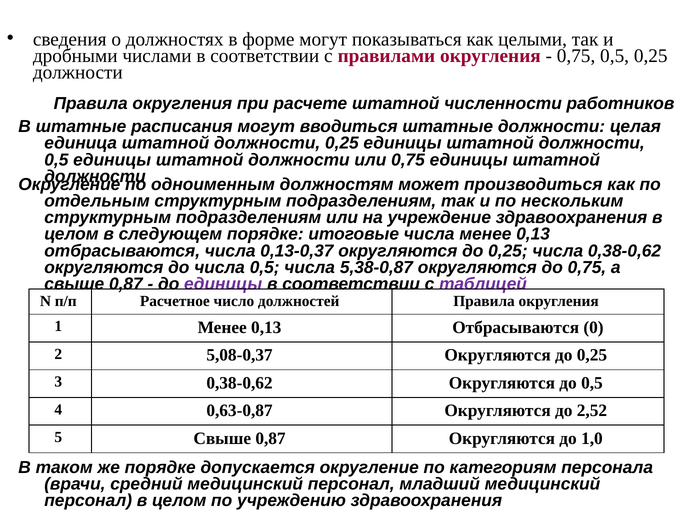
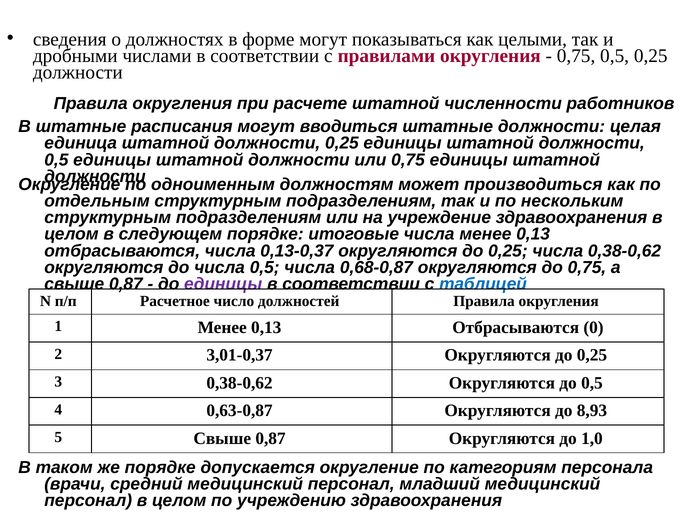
5,38-0,87: 5,38-0,87 -> 0,68-0,87
таблицей colour: purple -> blue
5,08-0,37: 5,08-0,37 -> 3,01-0,37
2,52: 2,52 -> 8,93
